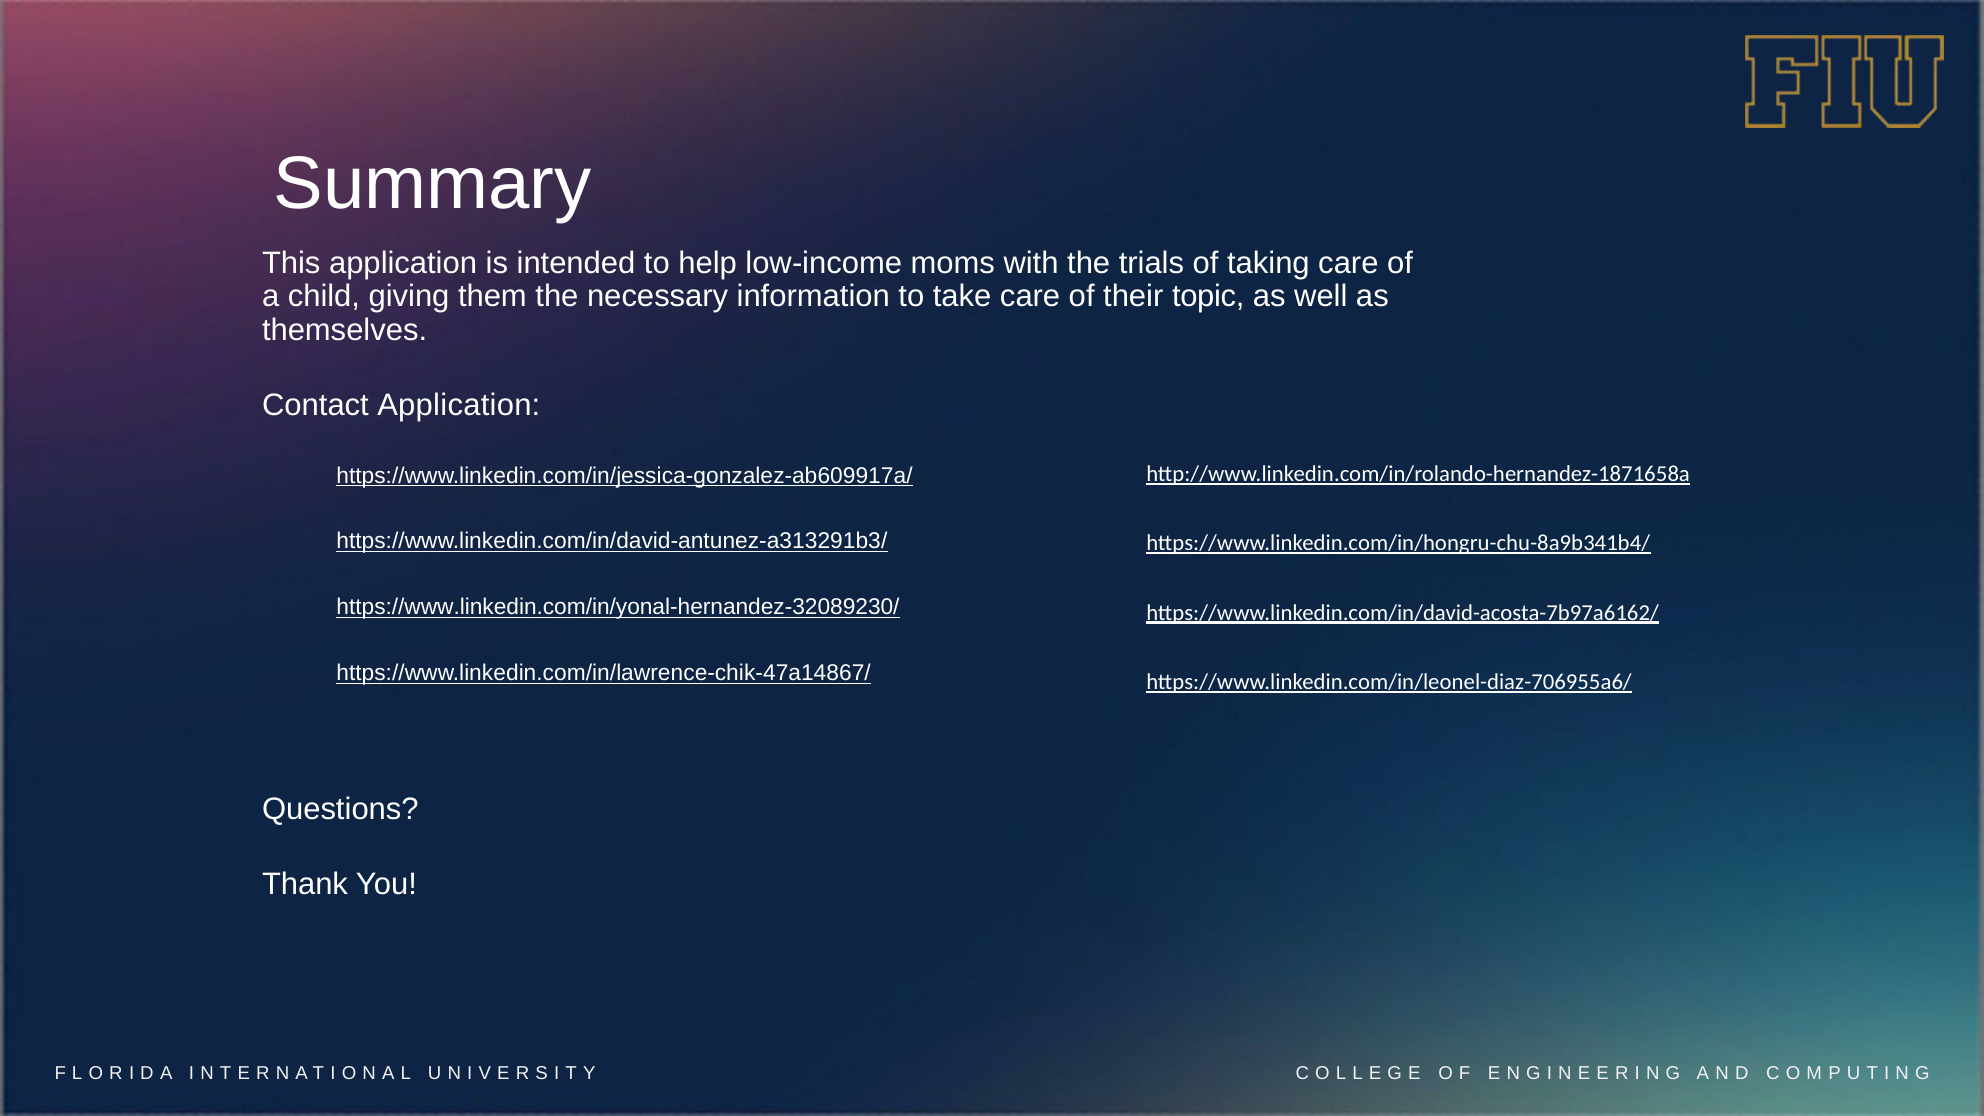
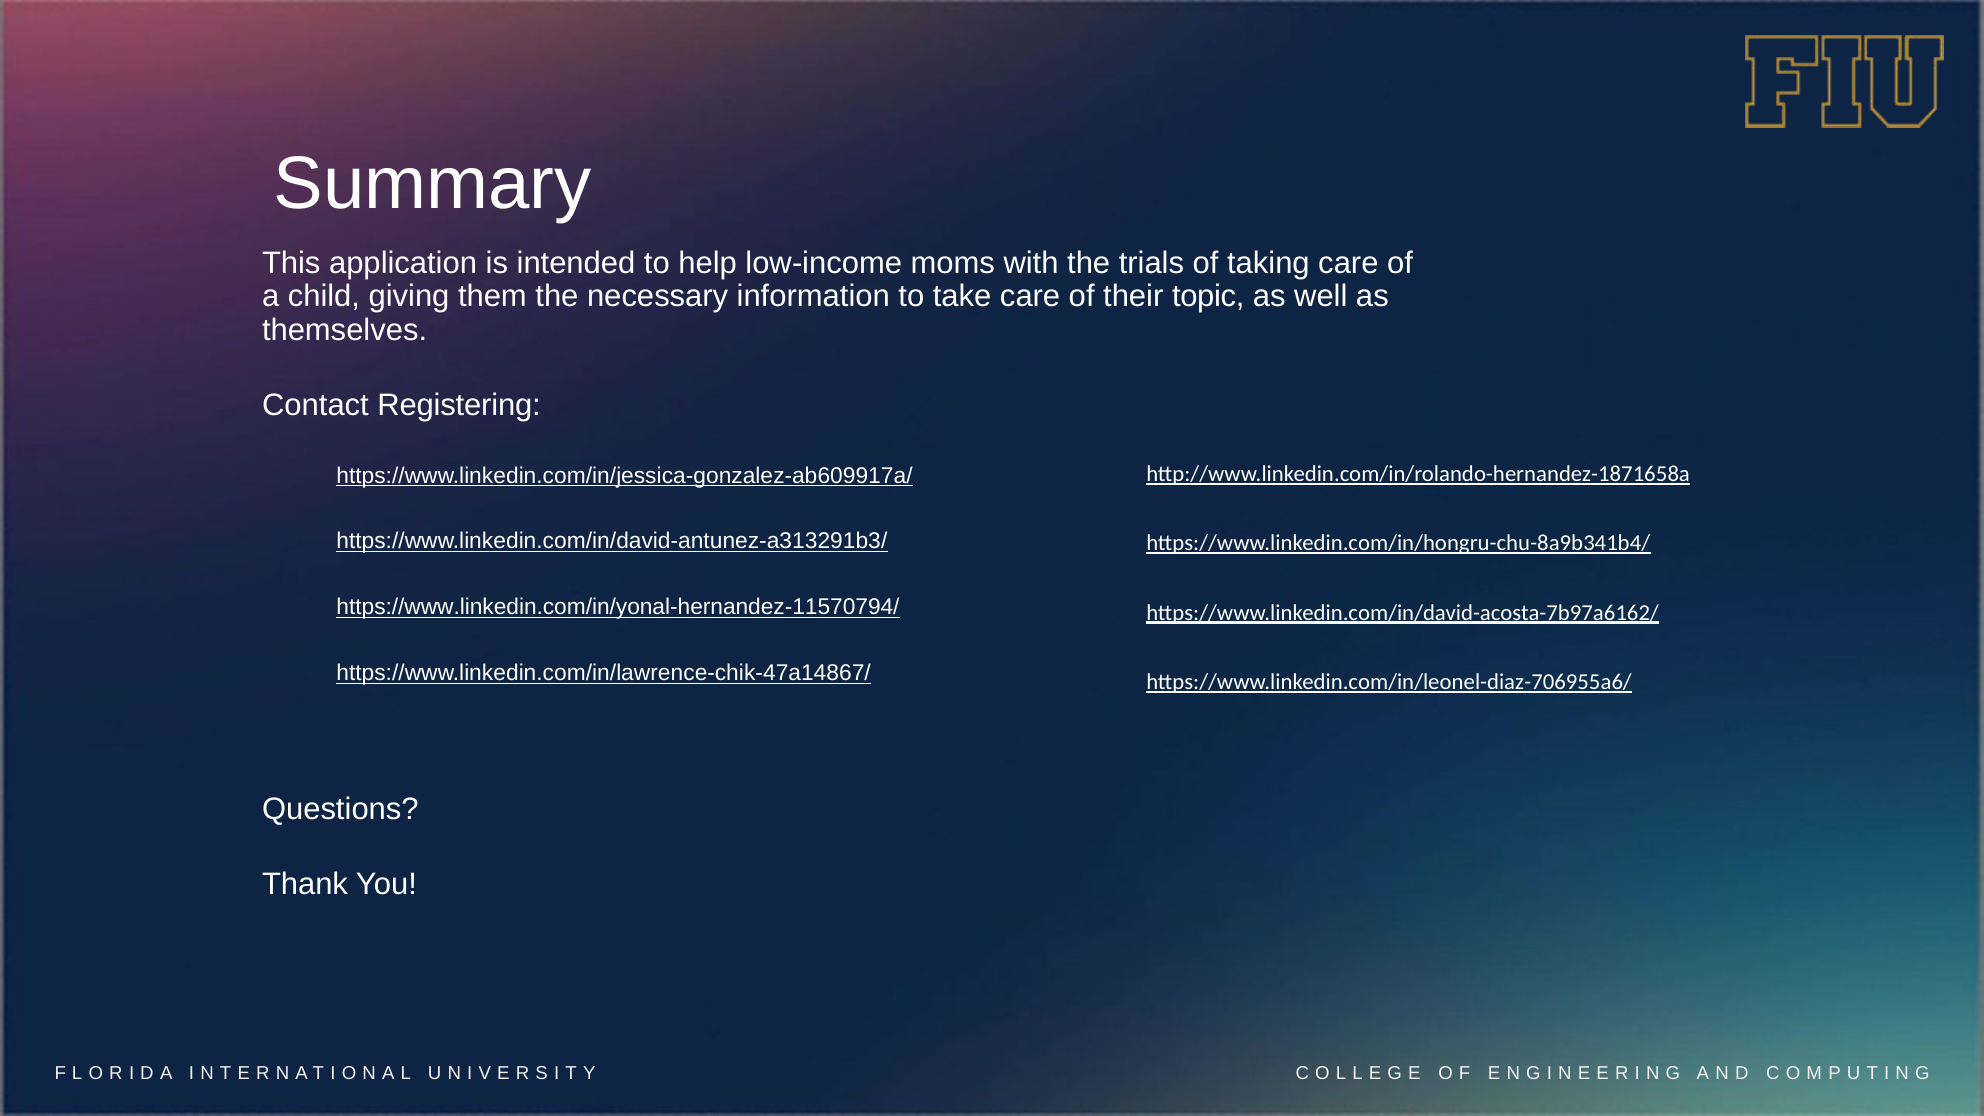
Application at (459, 405): Application -> Registering
https://www.linkedin.com/in/yonal-hernandez-32089230/: https://www.linkedin.com/in/yonal-hernandez-32089230/ -> https://www.linkedin.com/in/yonal-hernandez-11570794/
